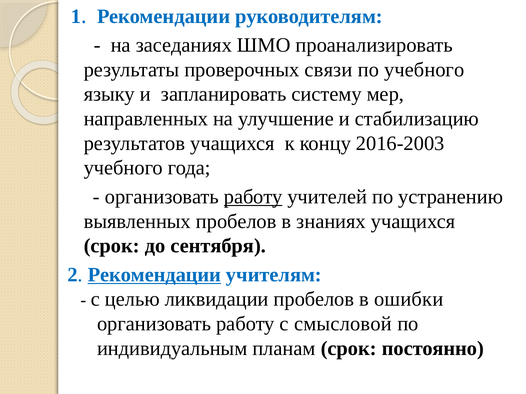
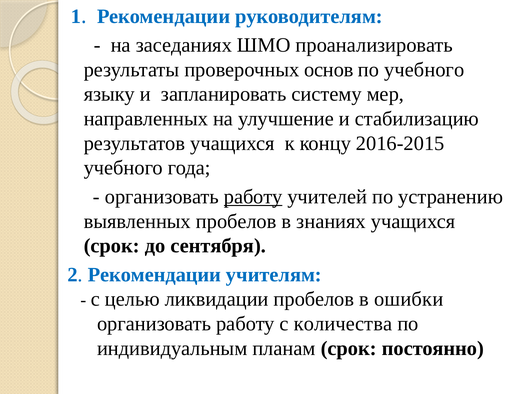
связи: связи -> основ
2016-2003: 2016-2003 -> 2016-2015
Рекомендации at (154, 275) underline: present -> none
смысловой: смысловой -> количества
